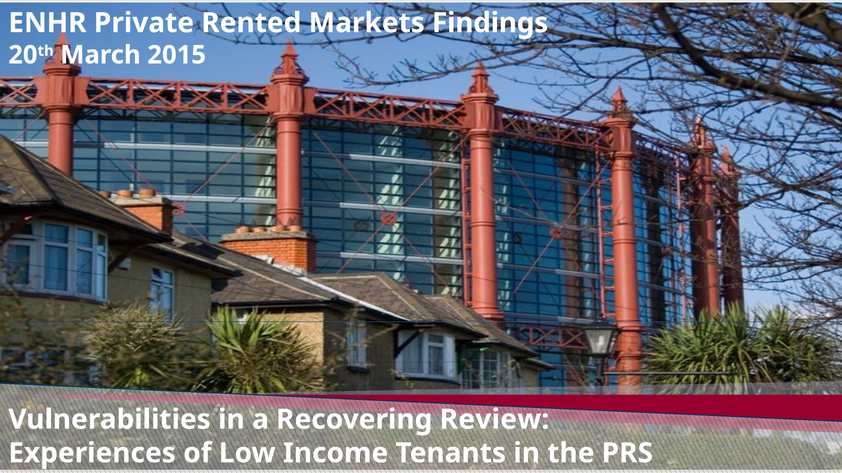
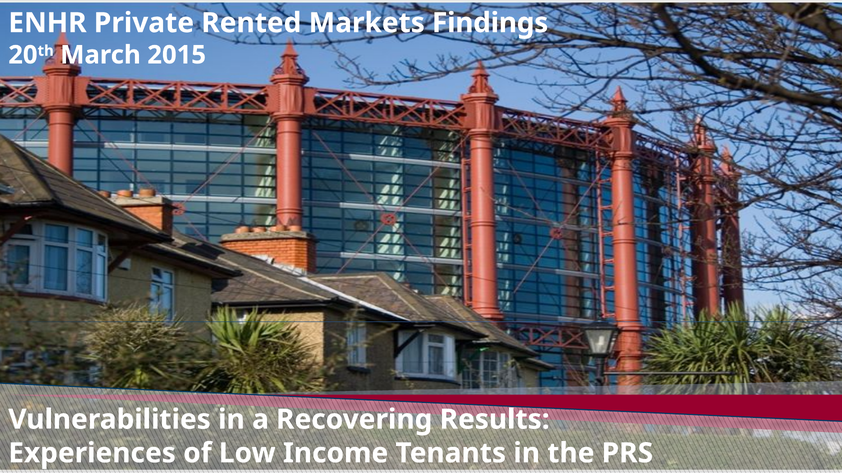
Review: Review -> Results
